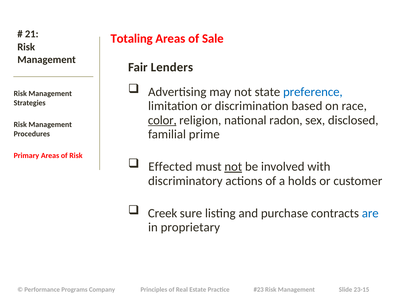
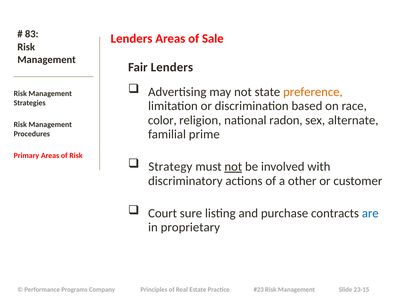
21: 21 -> 83
Totaling at (132, 39): Totaling -> Lenders
preference colour: blue -> orange
color underline: present -> none
disclosed: disclosed -> alternate
Effected: Effected -> Strategy
holds: holds -> other
Creek: Creek -> Court
